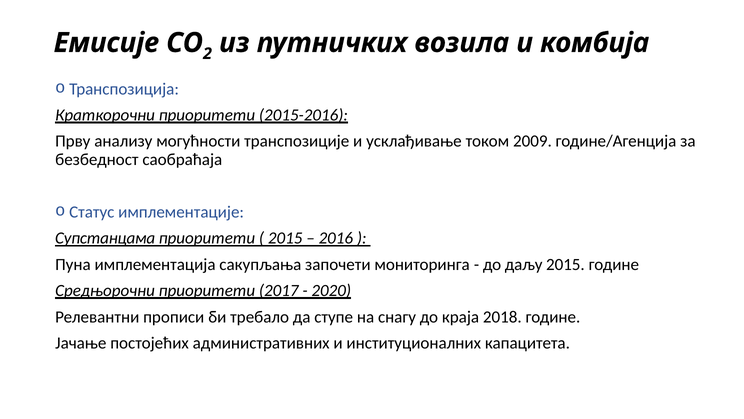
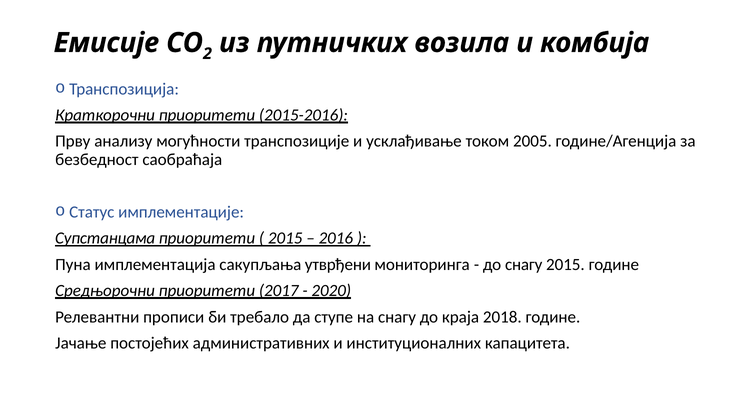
2009: 2009 -> 2005
започети: започети -> утврђени
до даљу: даљу -> снагу
